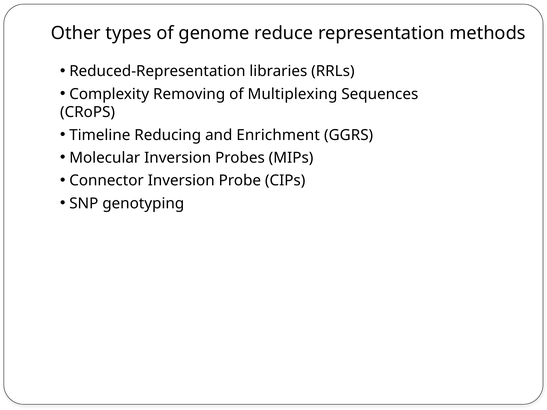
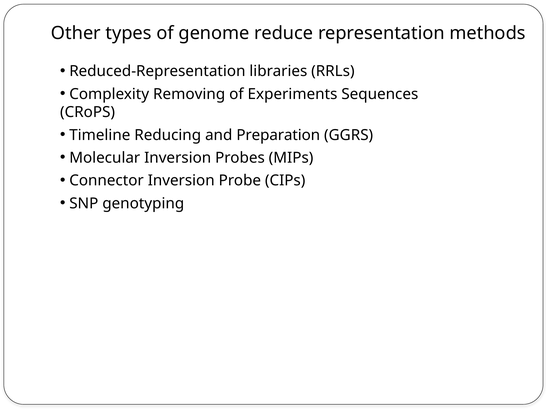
Multiplexing: Multiplexing -> Experiments
Enrichment: Enrichment -> Preparation
